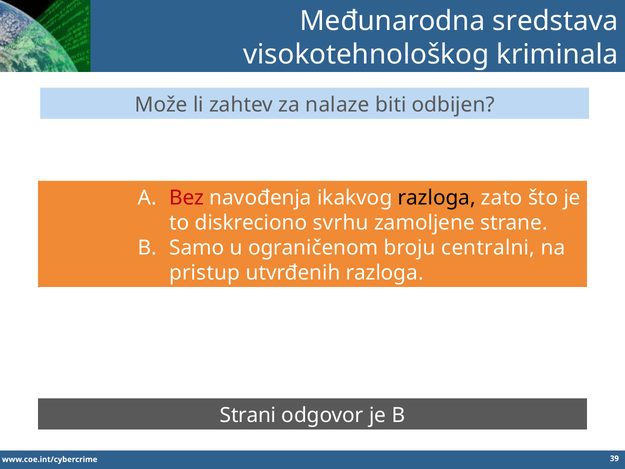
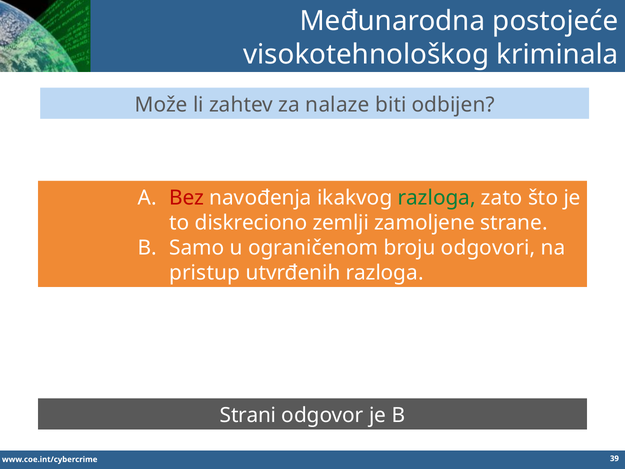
sredstava: sredstava -> postojeće
razloga at (437, 198) colour: black -> green
svrhu: svrhu -> zemlji
centralni: centralni -> odgovori
